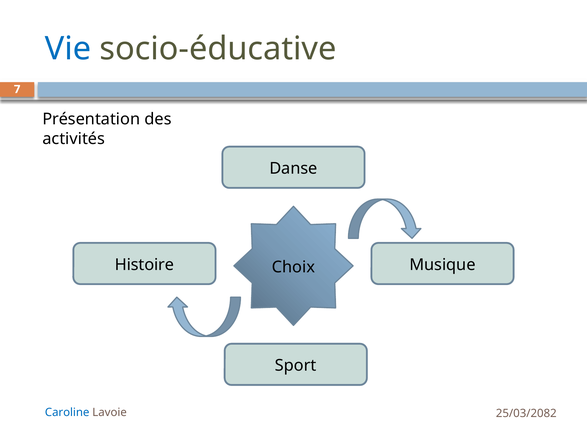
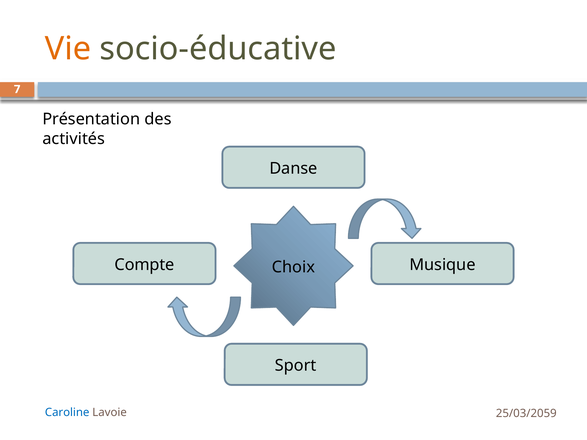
Vie colour: blue -> orange
Histoire: Histoire -> Compte
25/03/2082: 25/03/2082 -> 25/03/2059
